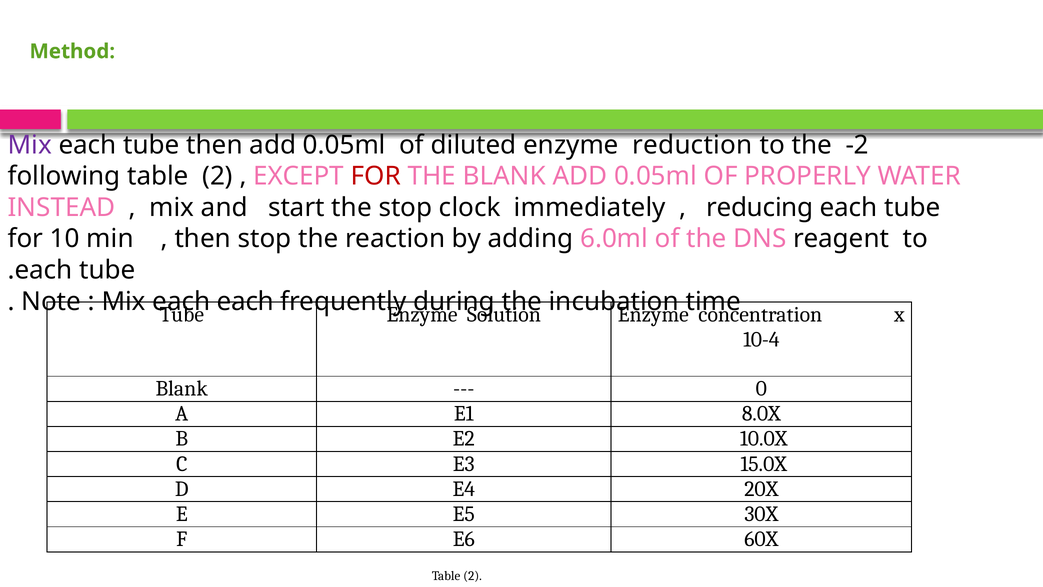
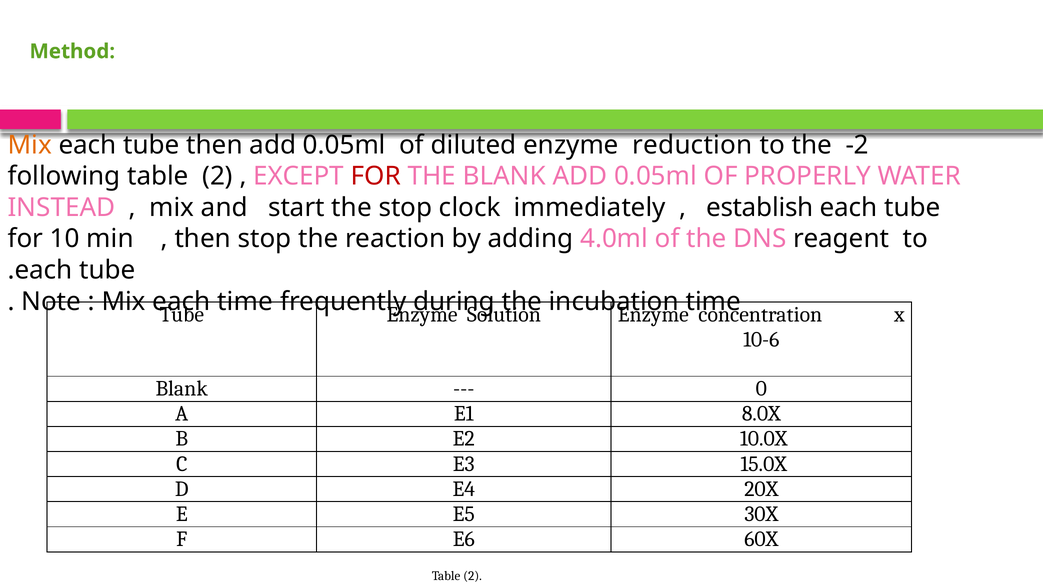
Mix at (30, 145) colour: purple -> orange
reducing: reducing -> establish
6.0ml: 6.0ml -> 4.0ml
each at (245, 301): each -> time
10-4: 10-4 -> 10-6
